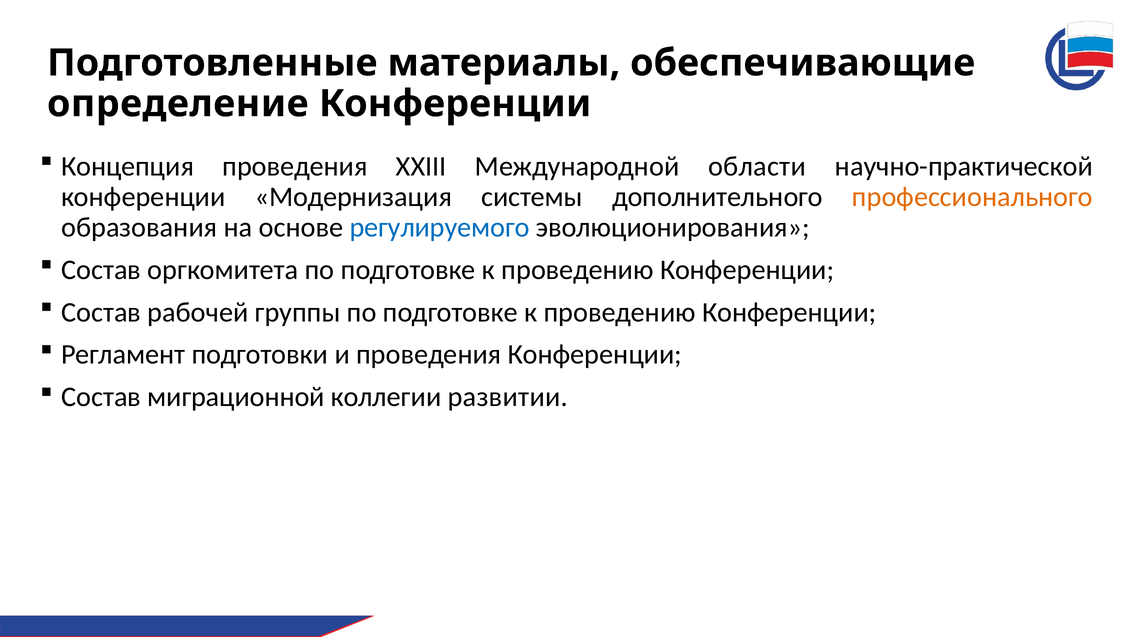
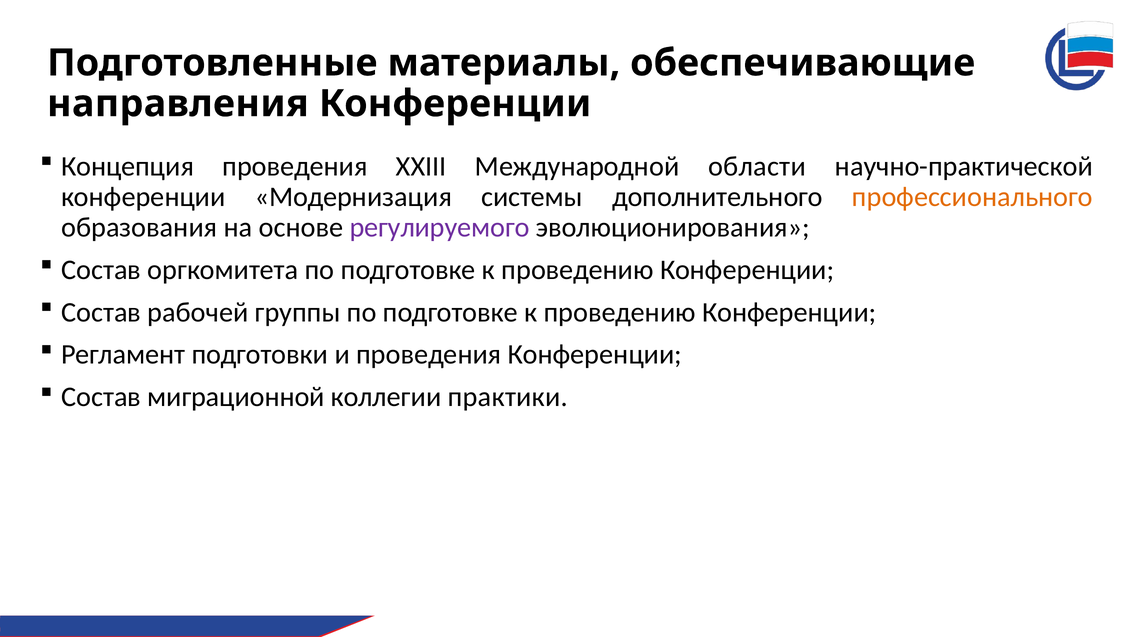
определение: определение -> направления
регулируемого colour: blue -> purple
развитии: развитии -> практики
